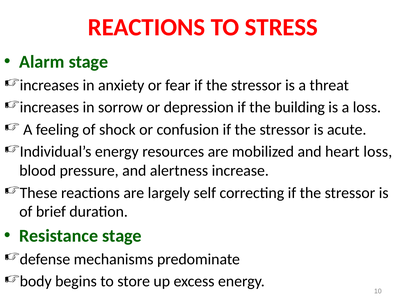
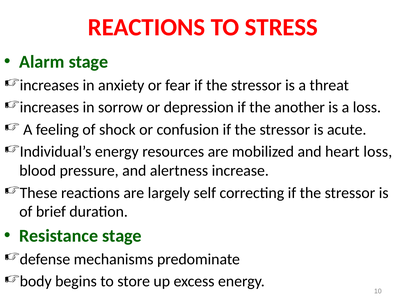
building: building -> another
